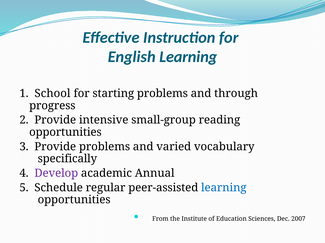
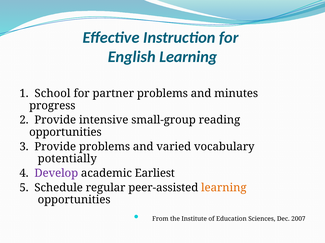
starting: starting -> partner
through: through -> minutes
specifically: specifically -> potentially
Annual: Annual -> Earliest
learning at (224, 188) colour: blue -> orange
